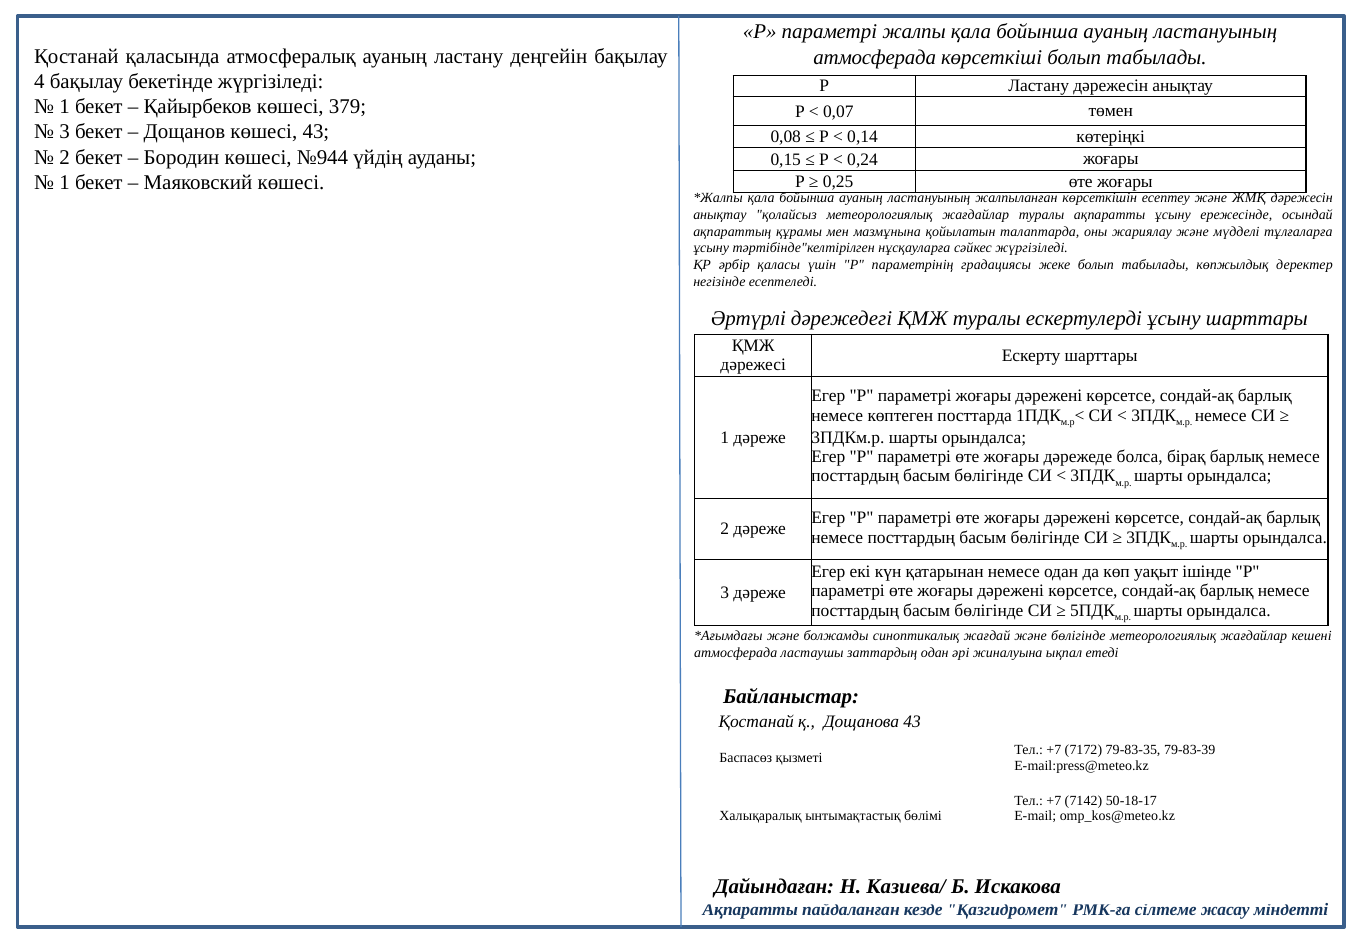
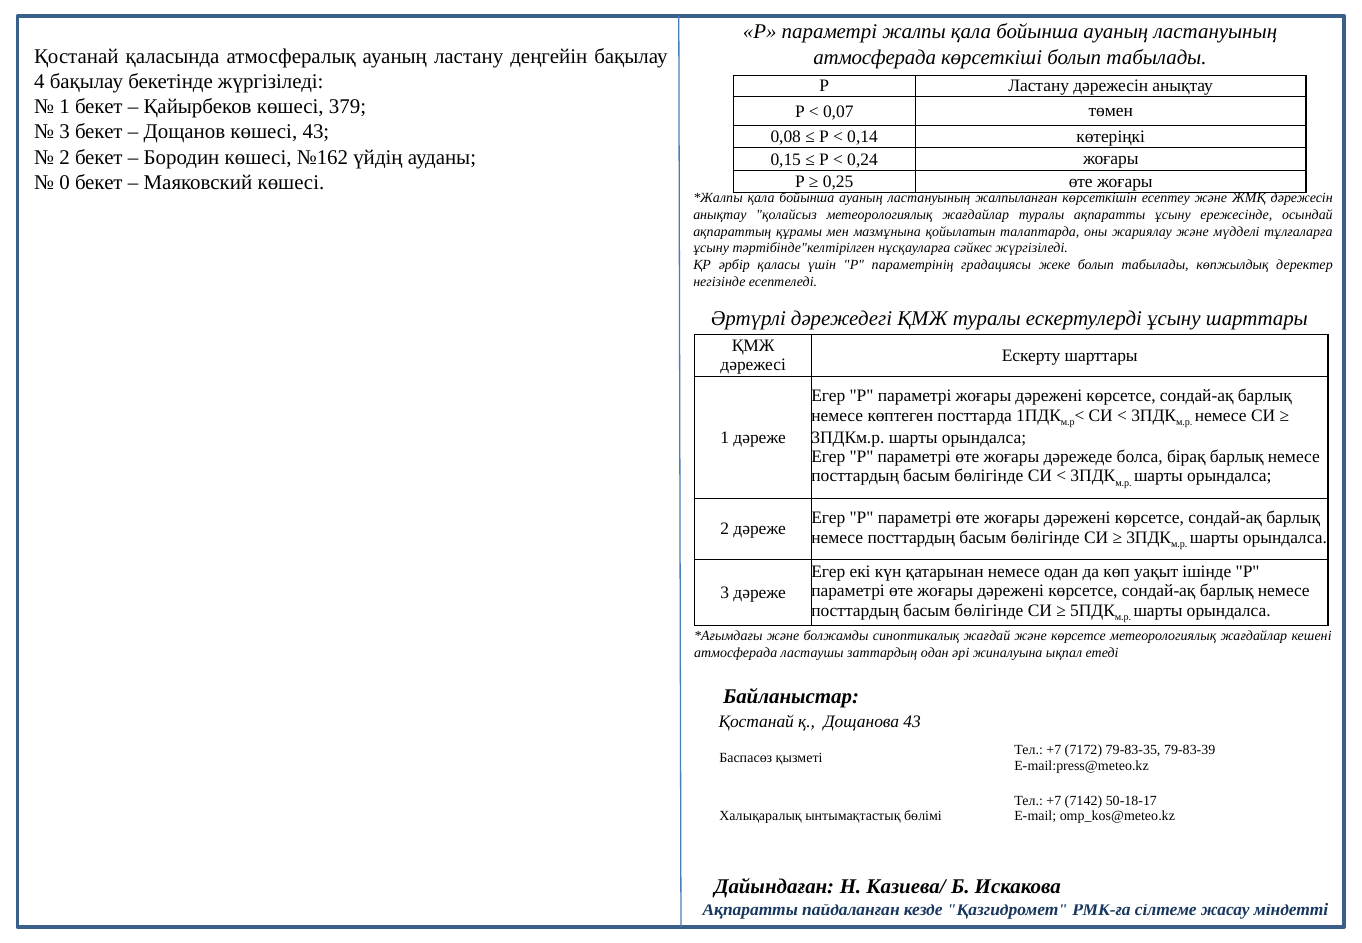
№944: №944 -> №162
1 at (65, 182): 1 -> 0
және бөлігінде: бөлігінде -> көрсетсе
